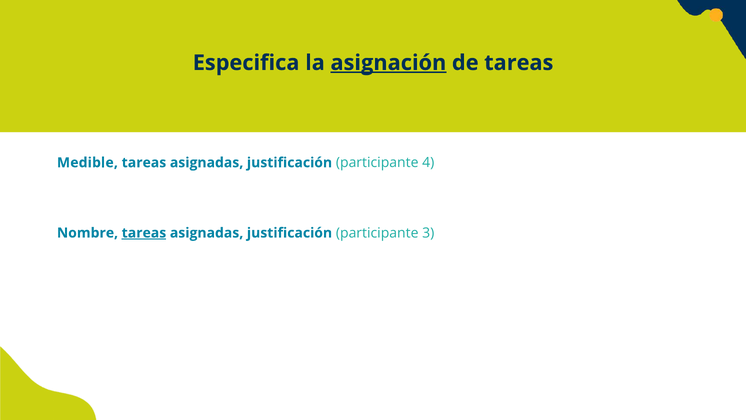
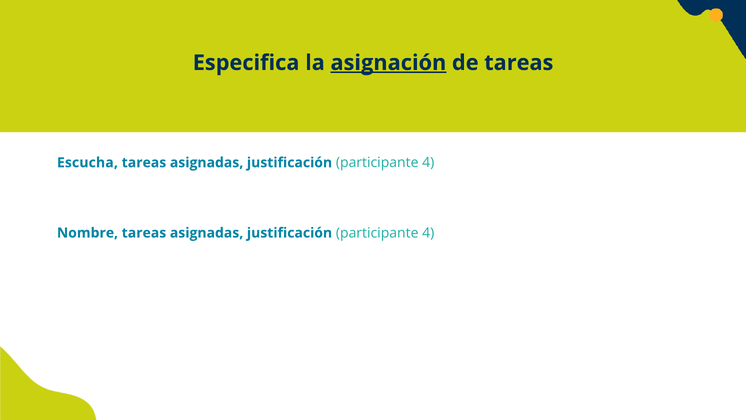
Medible: Medible -> Escucha
tareas at (144, 233) underline: present -> none
3 at (428, 233): 3 -> 4
